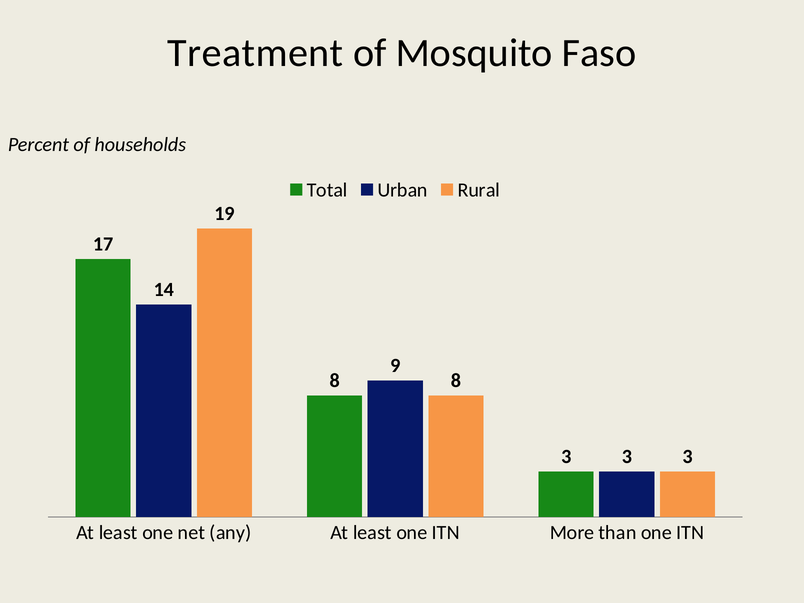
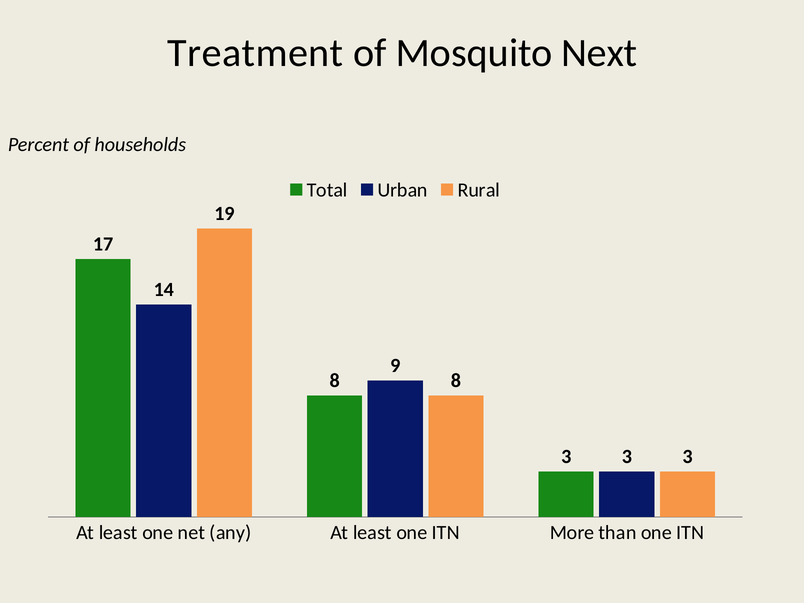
Faso: Faso -> Next
